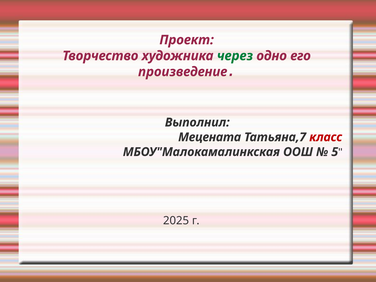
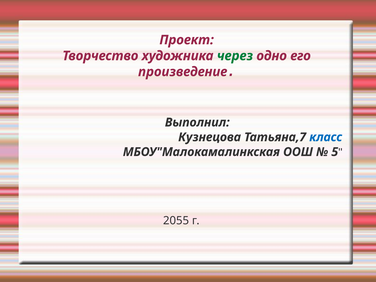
Мецената: Мецената -> Кузнецова
класс colour: red -> blue
2025: 2025 -> 2055
